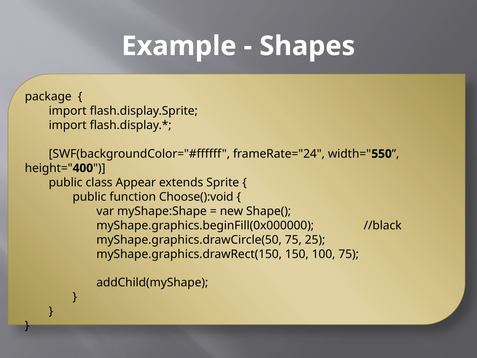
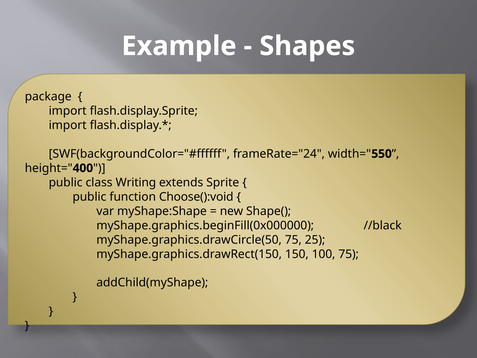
Appear: Appear -> Writing
